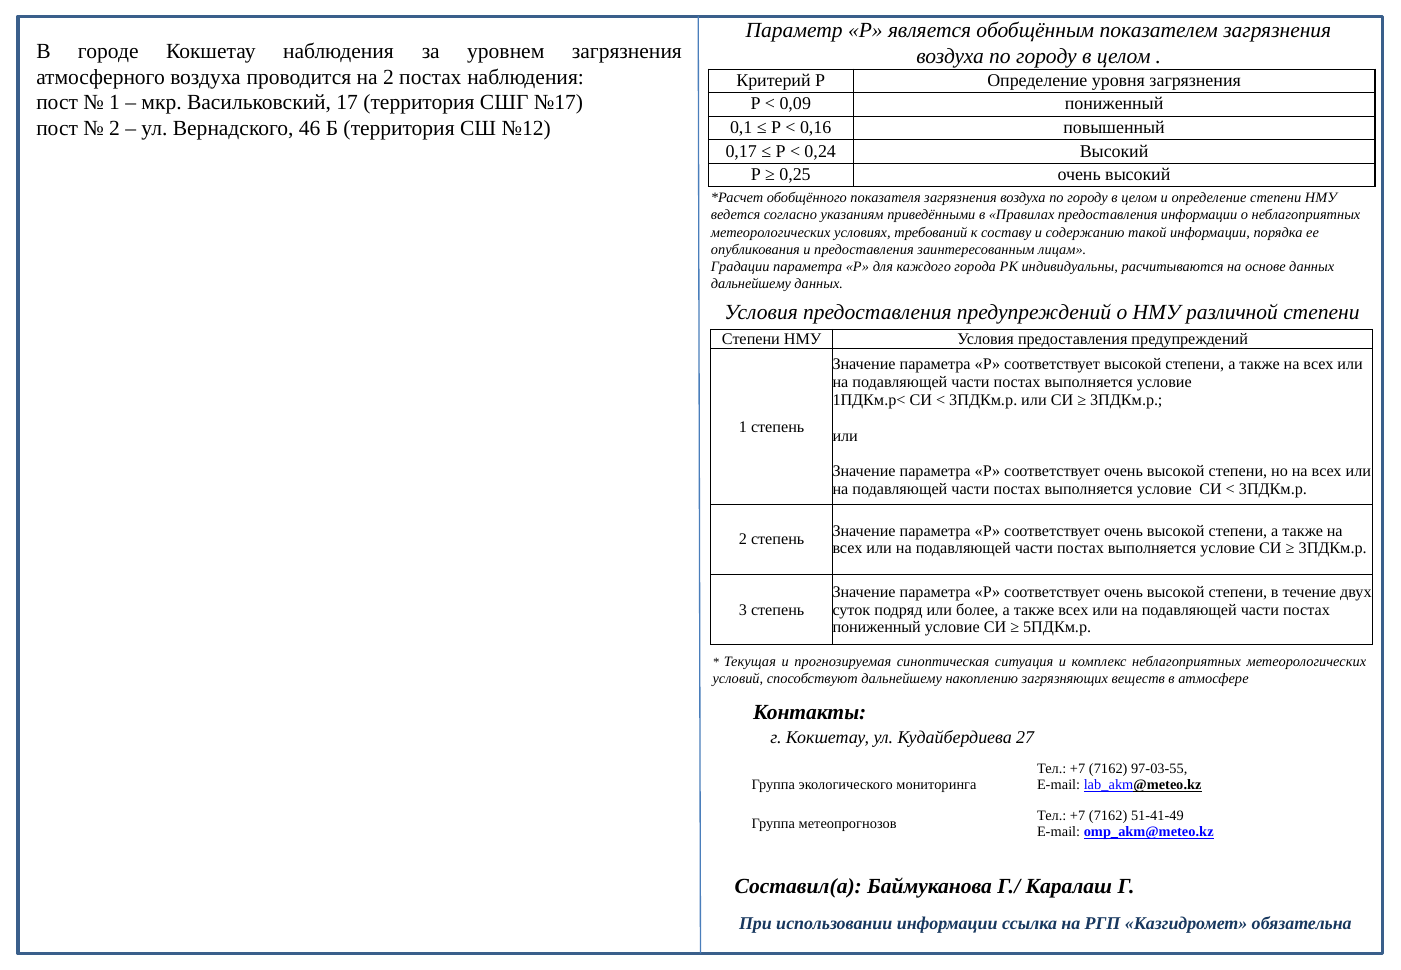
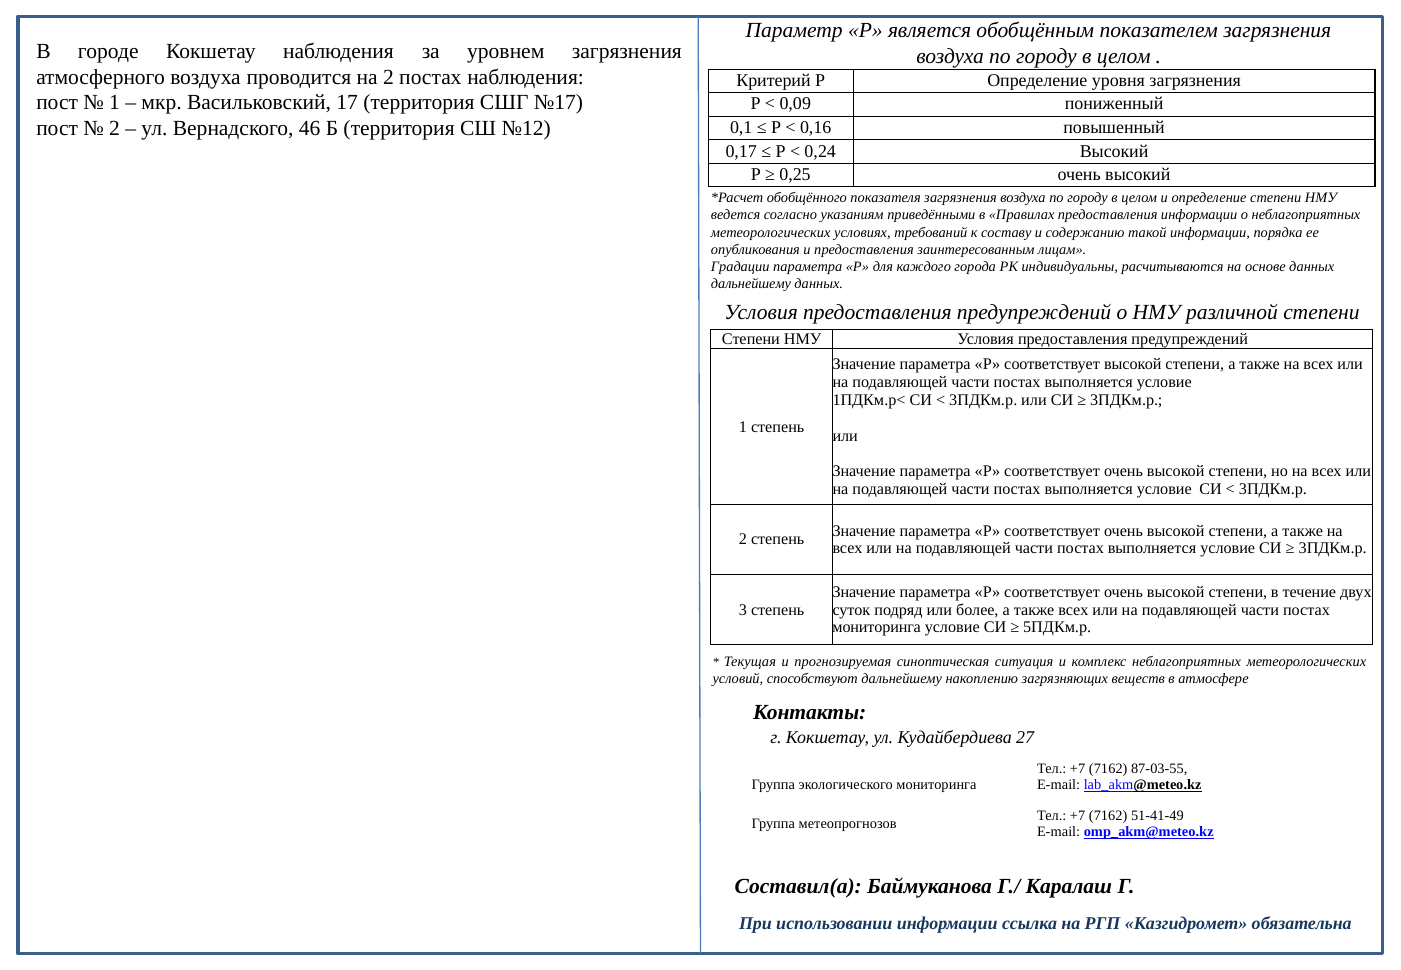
пониженный at (877, 628): пониженный -> мониторинга
97-03-55: 97-03-55 -> 87-03-55
